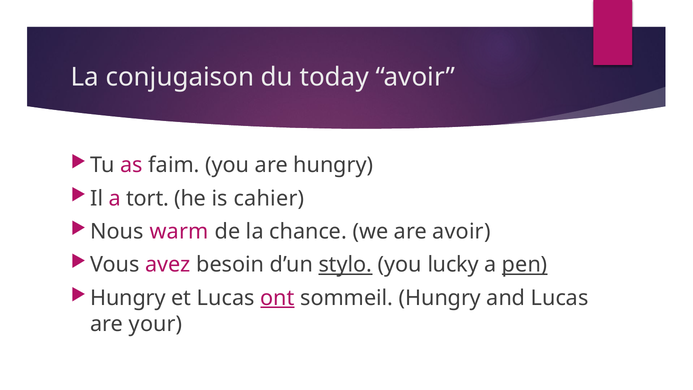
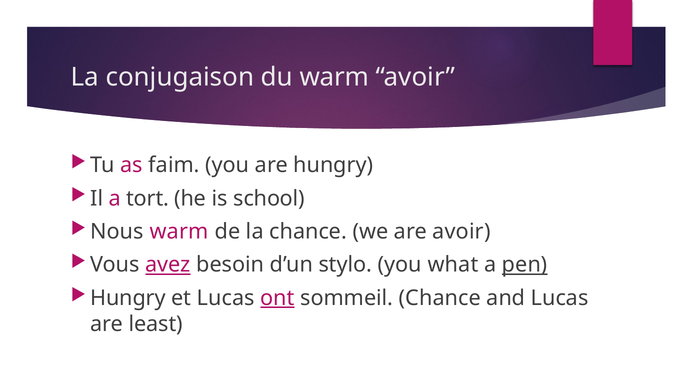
du today: today -> warm
cahier: cahier -> school
avez underline: none -> present
stylo underline: present -> none
lucky: lucky -> what
sommeil Hungry: Hungry -> Chance
your: your -> least
